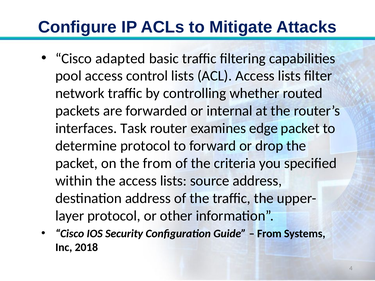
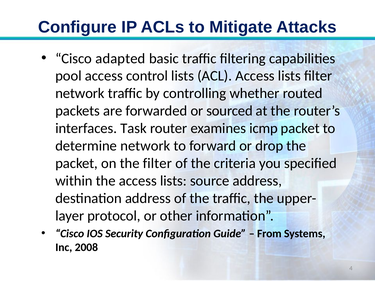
internal: internal -> sourced
edge: edge -> icmp
determine protocol: protocol -> network
the from: from -> filter
2018: 2018 -> 2008
